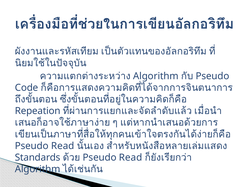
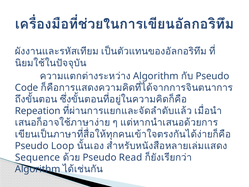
Read at (63, 146): Read -> Loop
Standards: Standards -> Sequence
